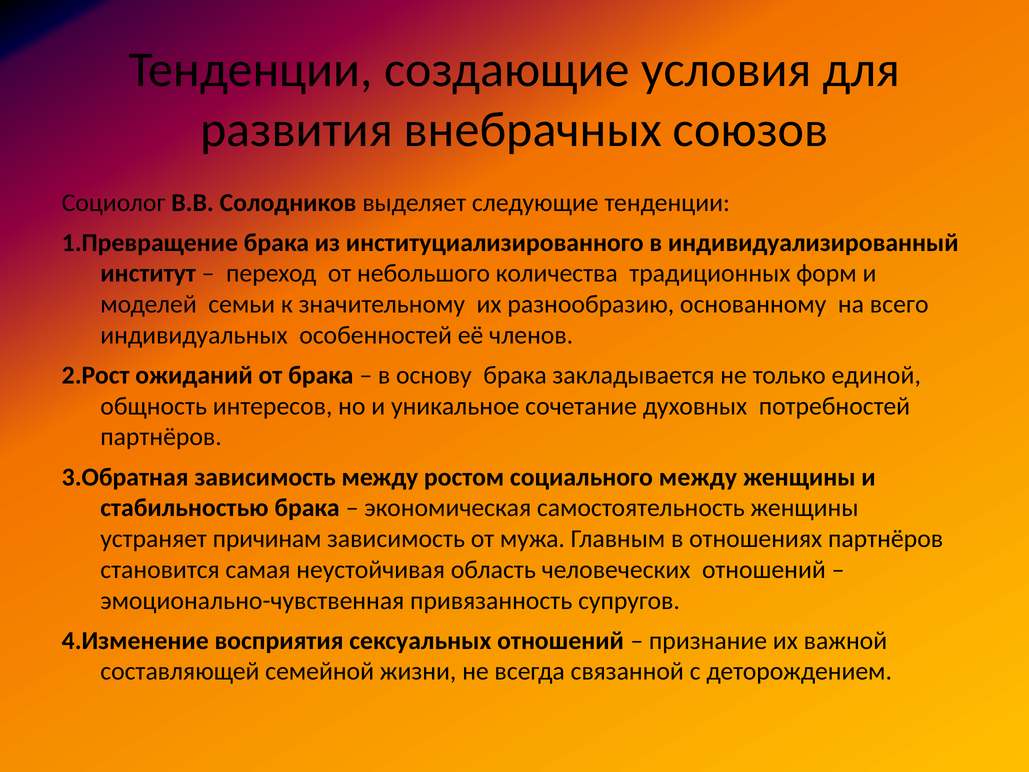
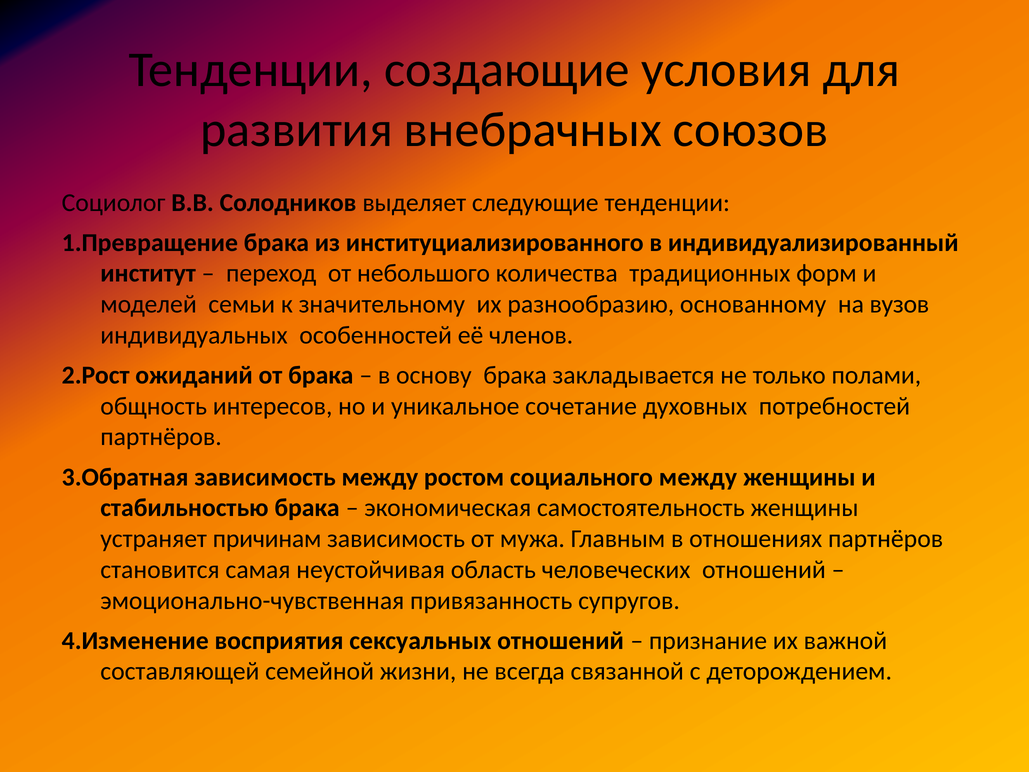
всего: всего -> вузов
единой: единой -> полами
